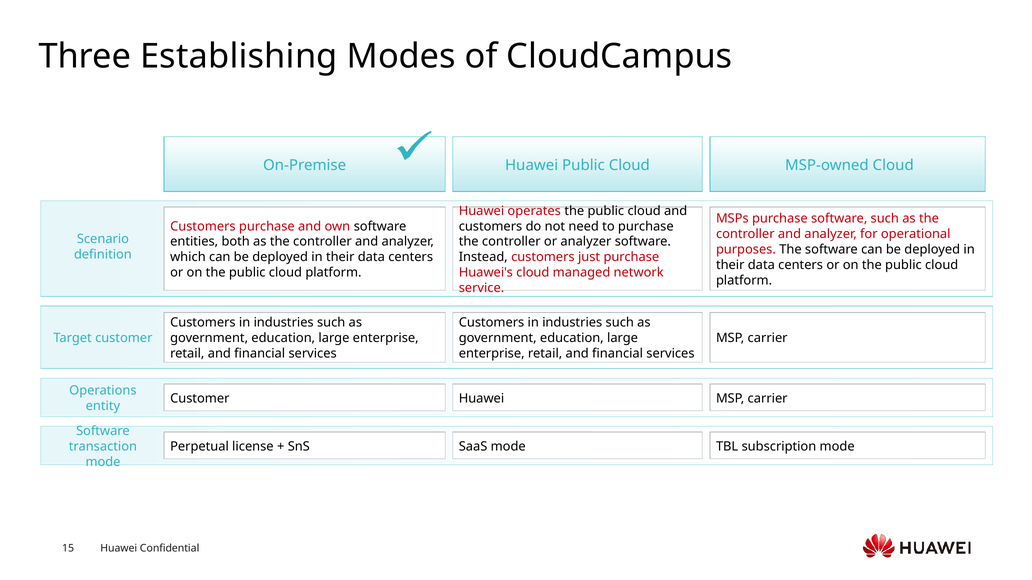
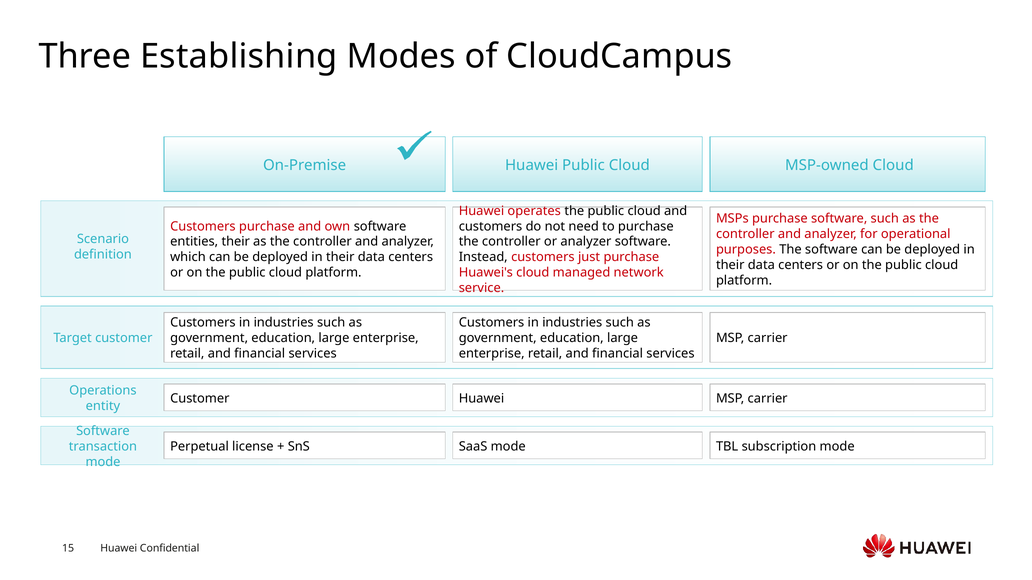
entities both: both -> their
